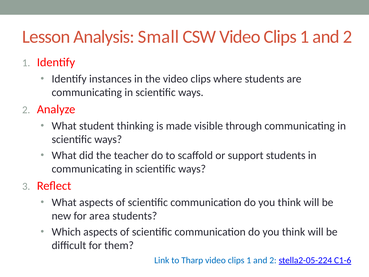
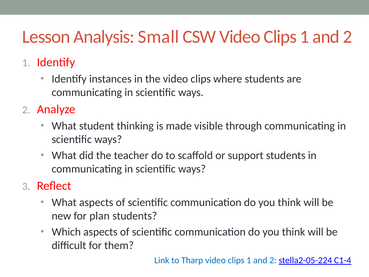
area: area -> plan
C1-6: C1-6 -> C1-4
